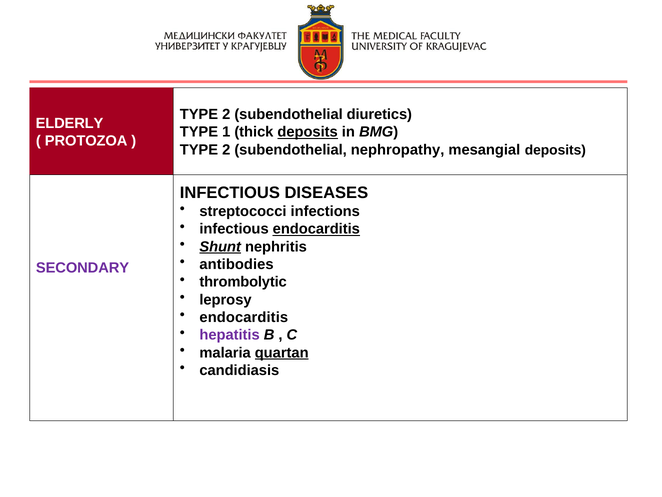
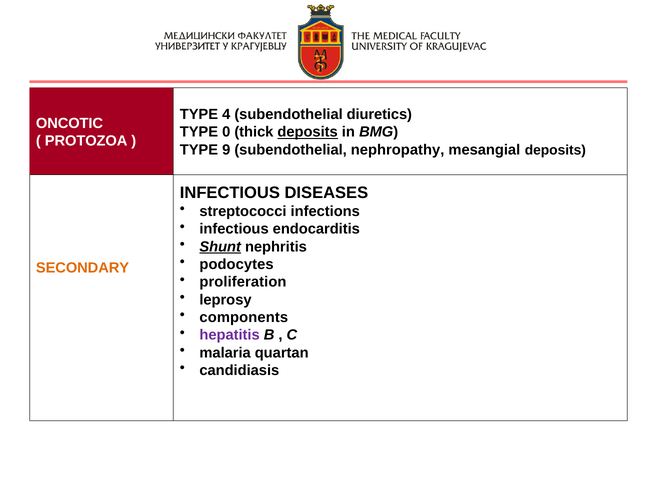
2 at (226, 114): 2 -> 4
ELDERLY: ELDERLY -> ONCOTIC
1: 1 -> 0
2 at (226, 150): 2 -> 9
endocarditis at (316, 229) underline: present -> none
antibodies: antibodies -> podocytes
SECONDARY colour: purple -> orange
thrombolytic: thrombolytic -> proliferation
endocarditis at (244, 317): endocarditis -> components
quartan underline: present -> none
